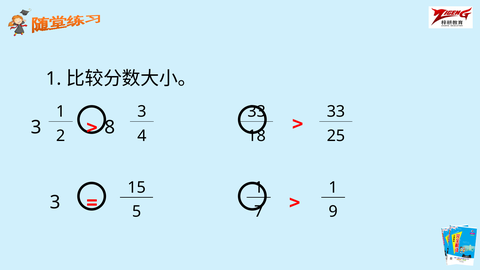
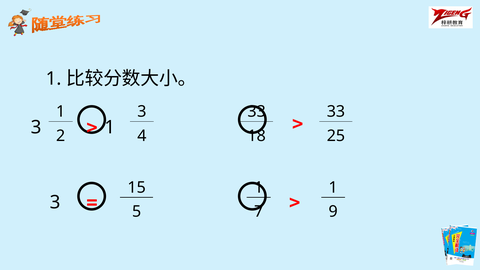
8 at (110, 127): 8 -> 1
